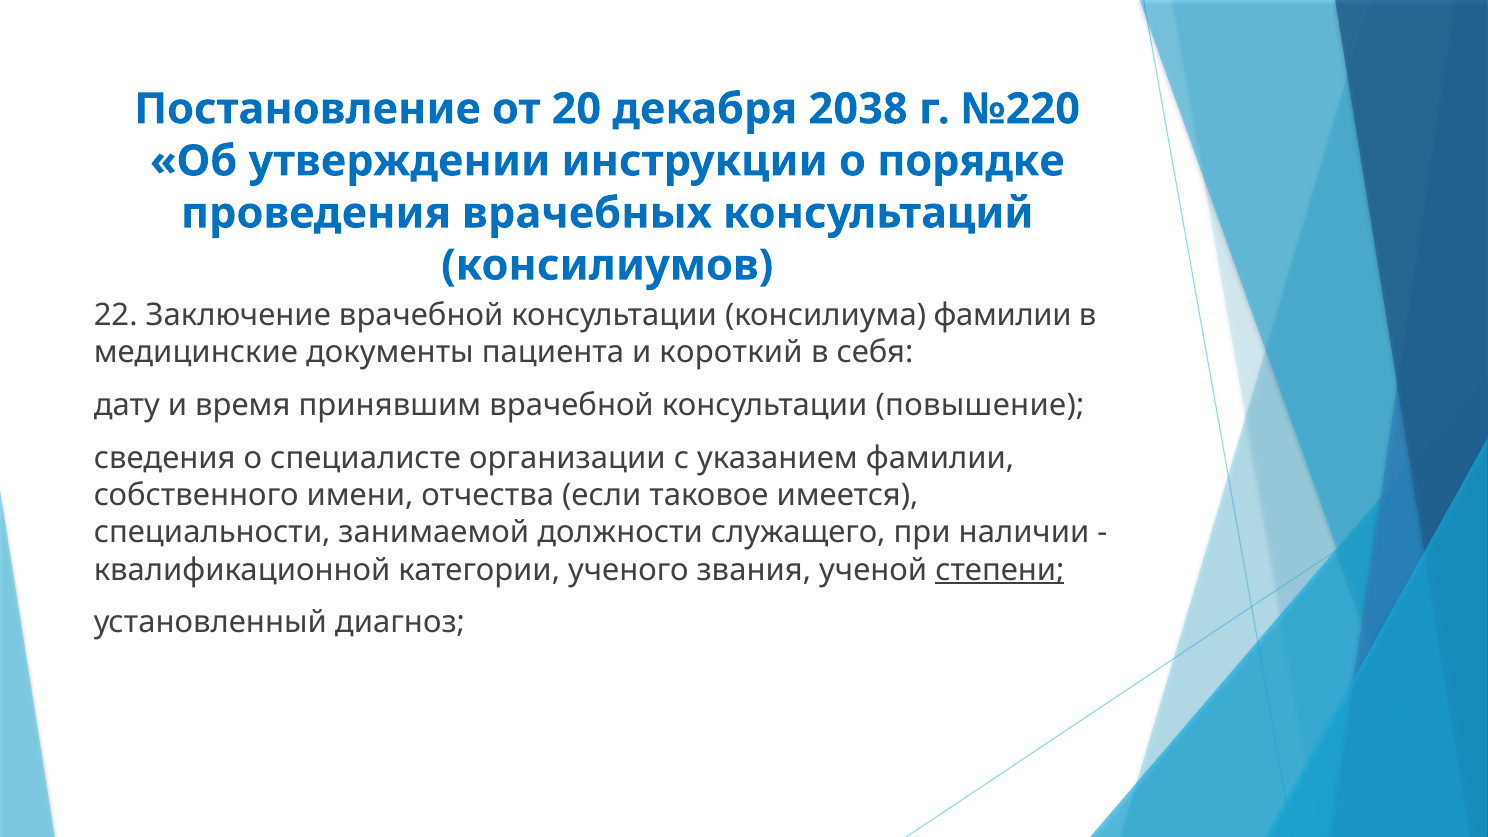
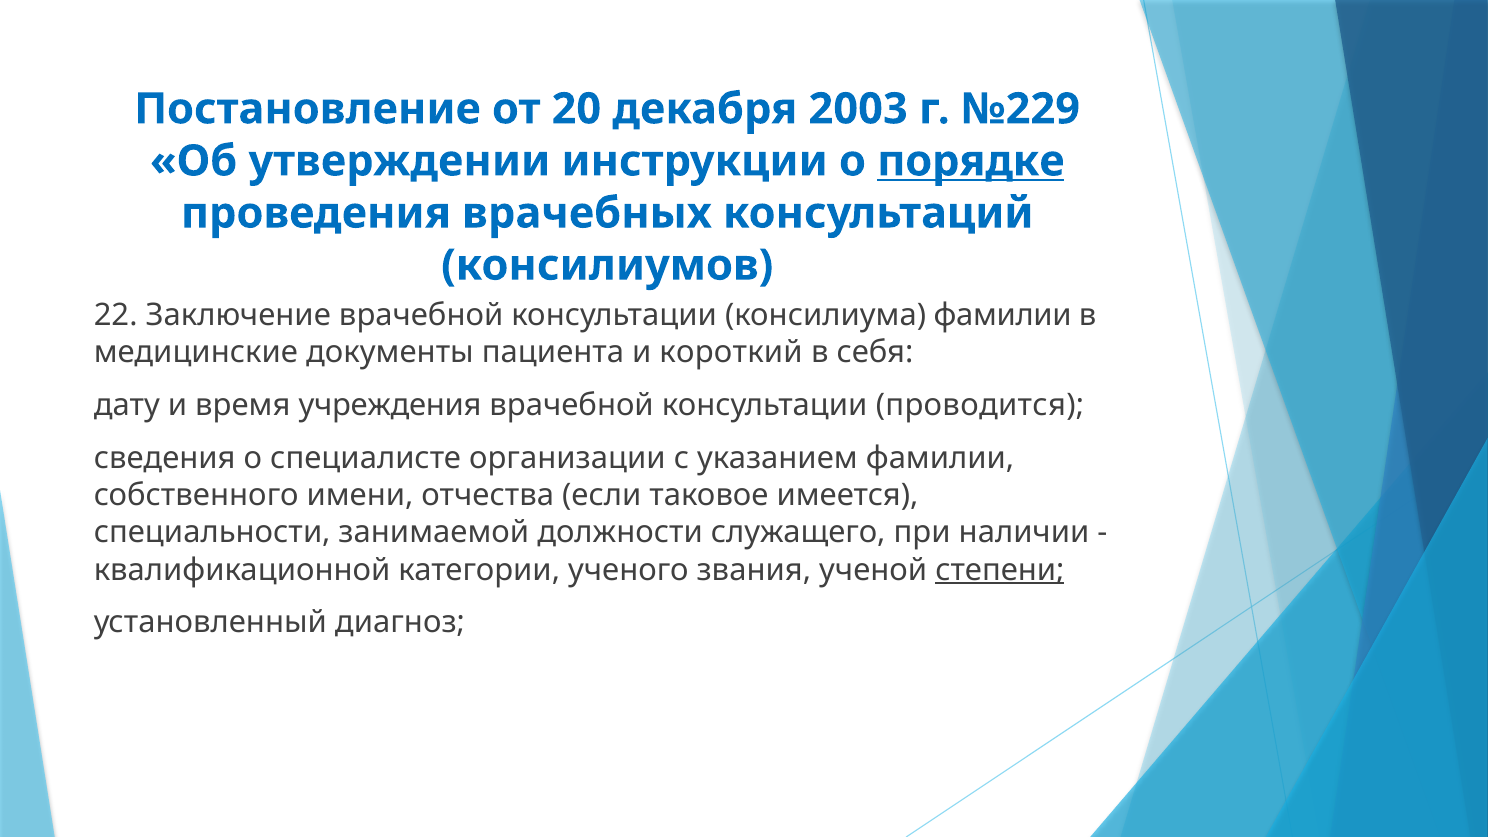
2038: 2038 -> 2003
№220: №220 -> №229
порядке underline: none -> present
принявшим: принявшим -> учреждения
повышение: повышение -> проводится
